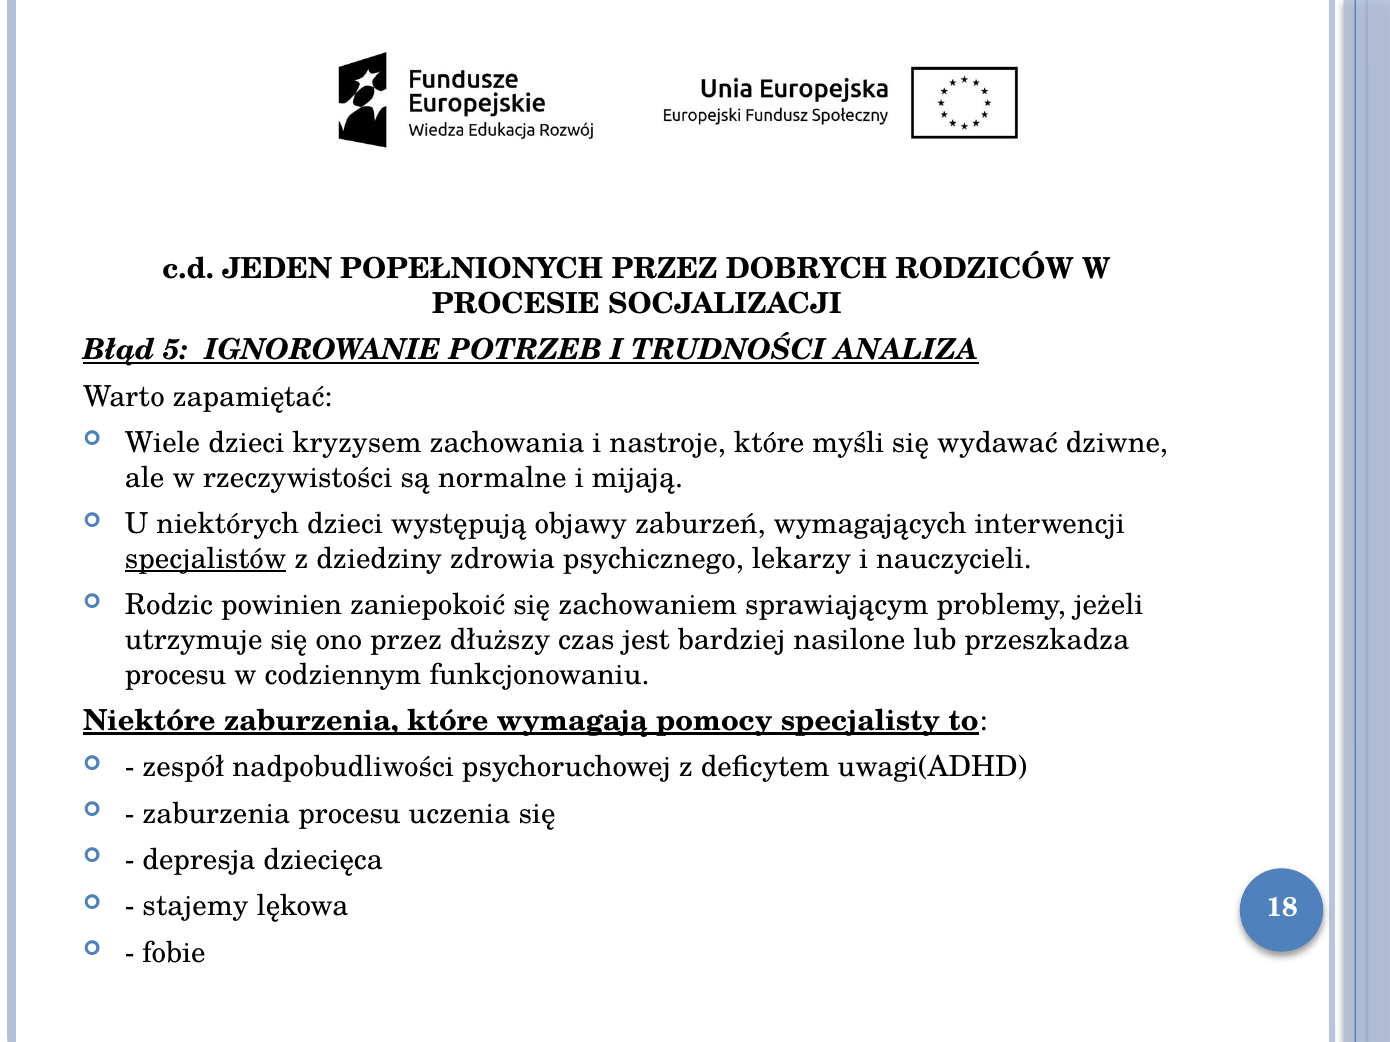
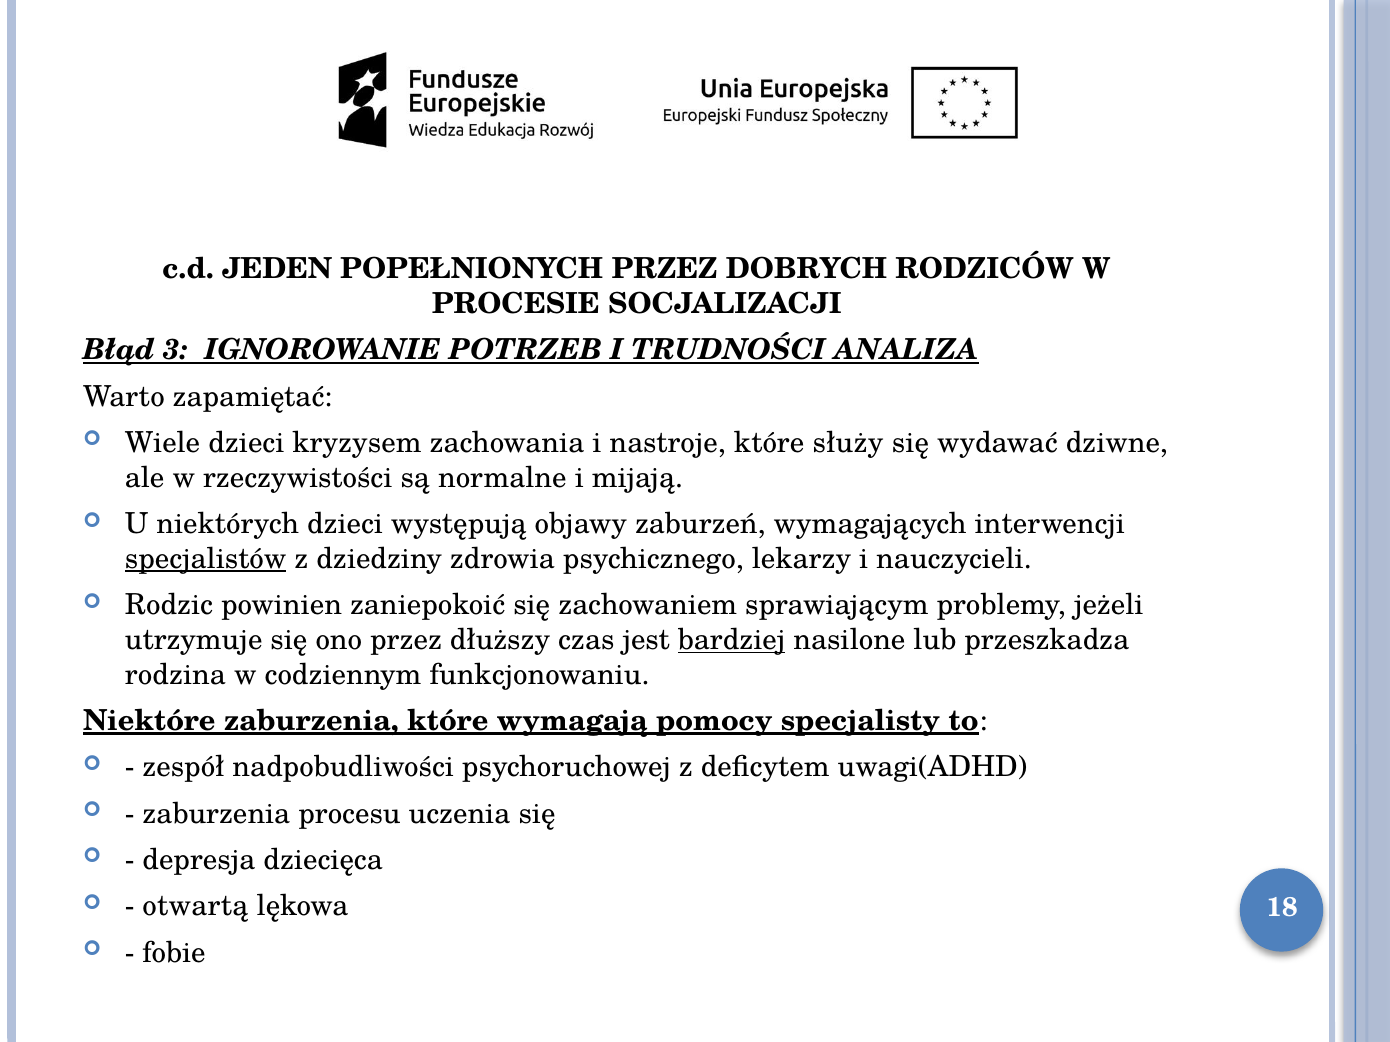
5: 5 -> 3
myśli: myśli -> służy
bardziej underline: none -> present
procesu at (176, 675): procesu -> rodzina
stajemy: stajemy -> otwartą
